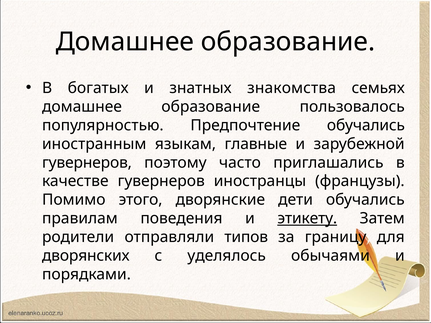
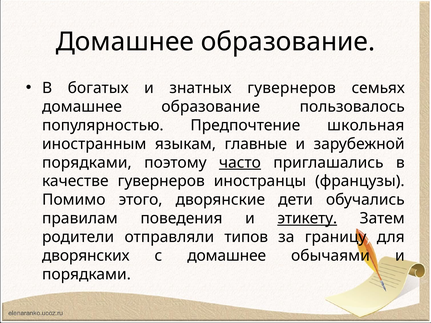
знатных знакомства: знакомства -> гувернеров
Предпочтение обучались: обучались -> школьная
гувернеров at (87, 163): гувернеров -> порядками
часто underline: none -> present
с уделялось: уделялось -> домашнее
